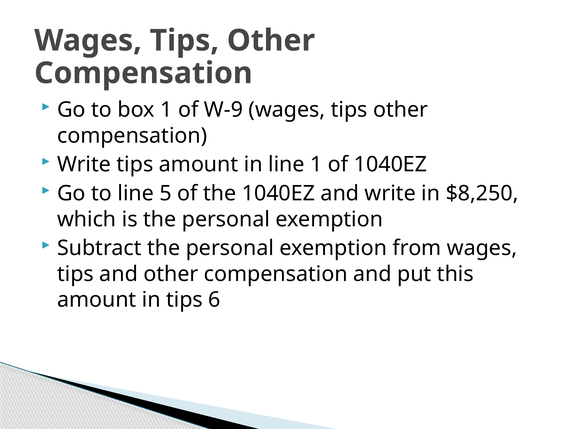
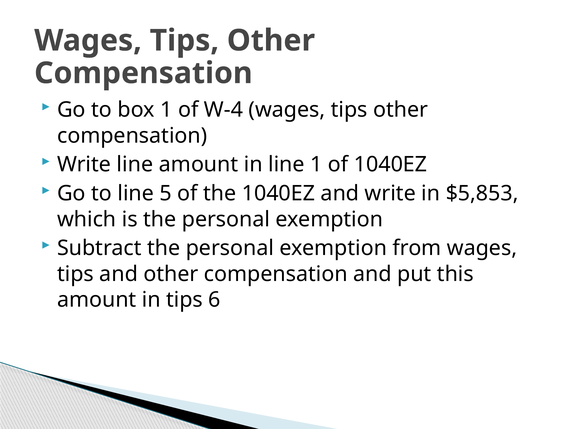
W-9: W-9 -> W-4
Write tips: tips -> line
$8,250: $8,250 -> $5,853
